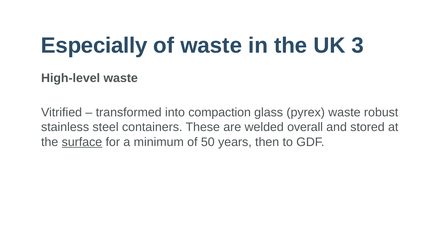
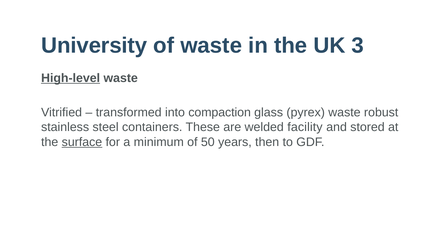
Especially: Especially -> University
High-level underline: none -> present
overall: overall -> facility
